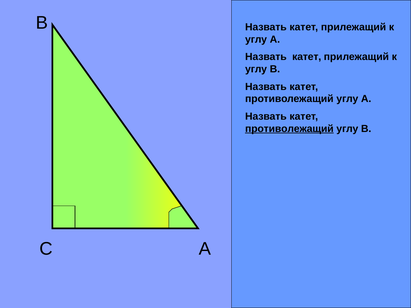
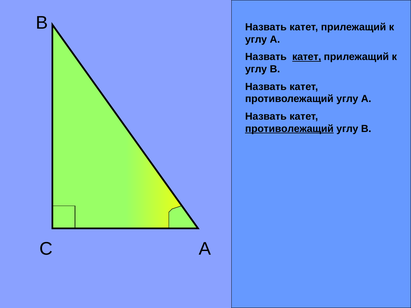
катет at (307, 57) underline: none -> present
